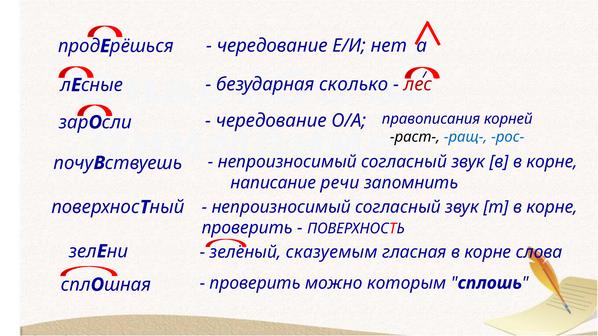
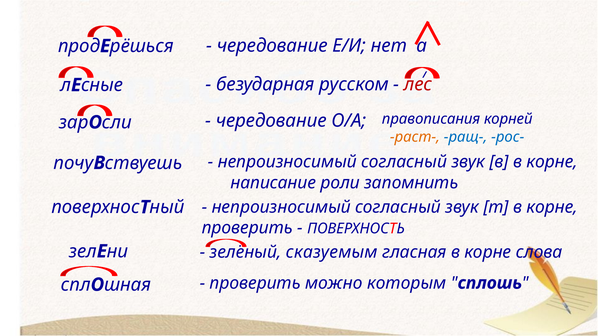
сколько: сколько -> русском
раст- colour: black -> orange
речи: речи -> роли
